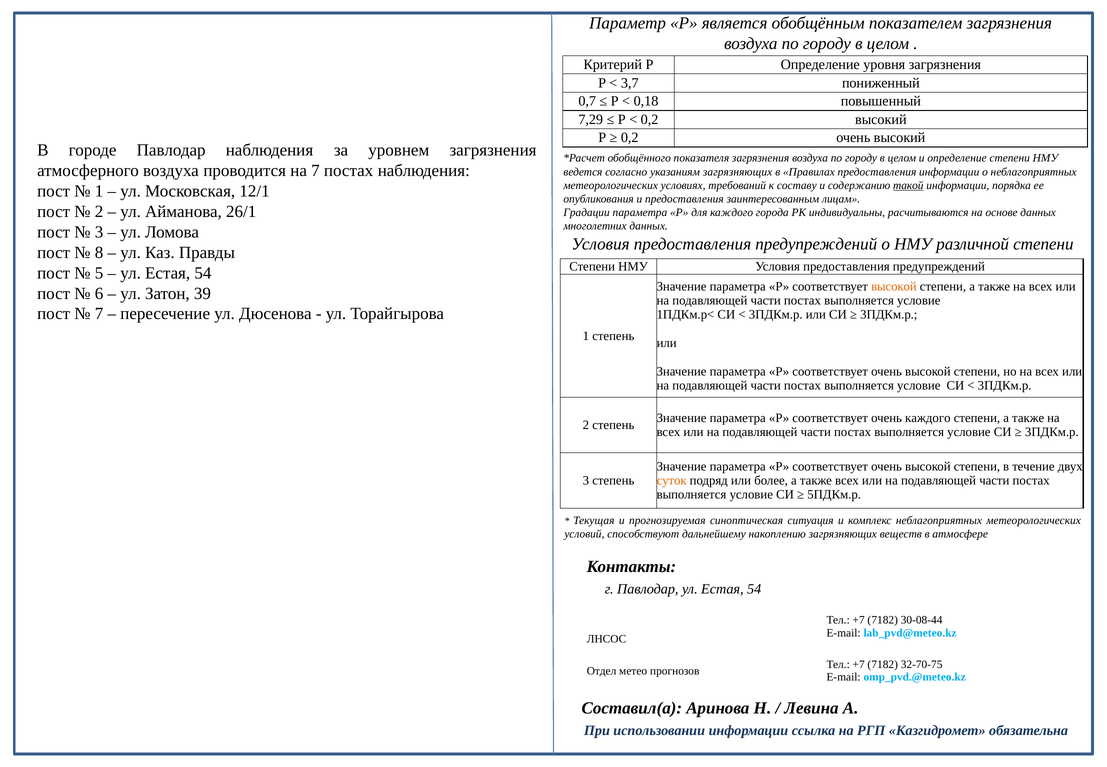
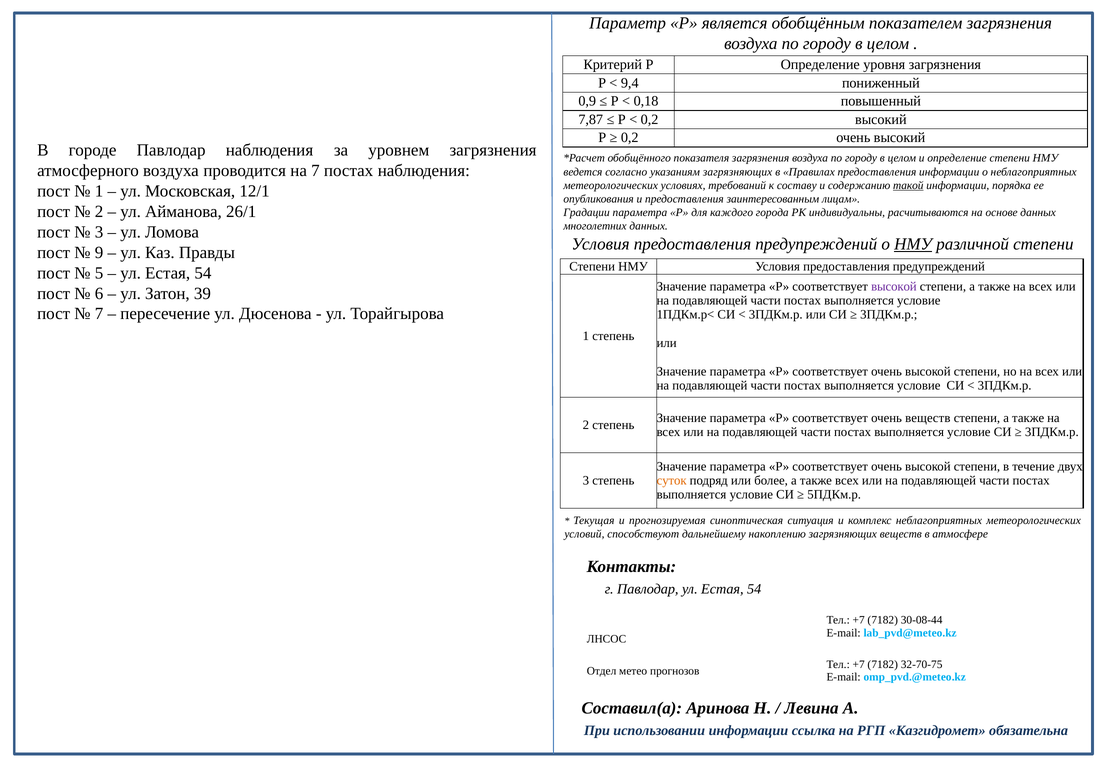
3,7: 3,7 -> 9,4
0,7: 0,7 -> 0,9
7,29: 7,29 -> 7,87
НМУ at (913, 244) underline: none -> present
8: 8 -> 9
высокой at (894, 286) colour: orange -> purple
очень каждого: каждого -> веществ
